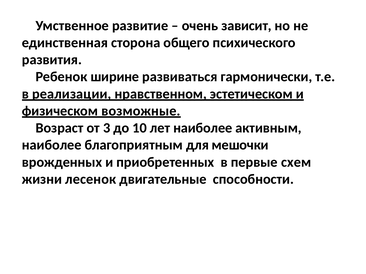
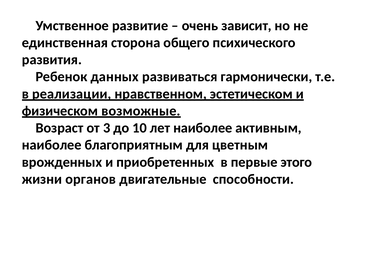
ширине: ширине -> данных
мешочки: мешочки -> цветным
схем: схем -> этого
лесенок: лесенок -> органов
